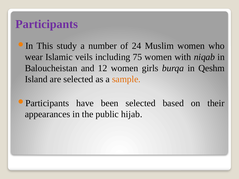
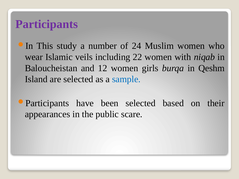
75: 75 -> 22
sample colour: orange -> blue
hijab: hijab -> scare
